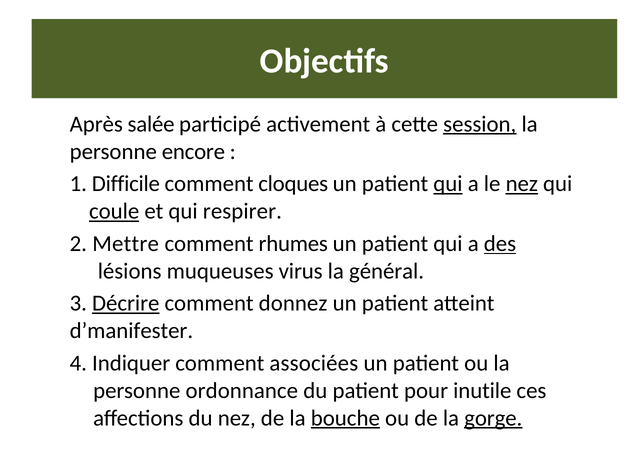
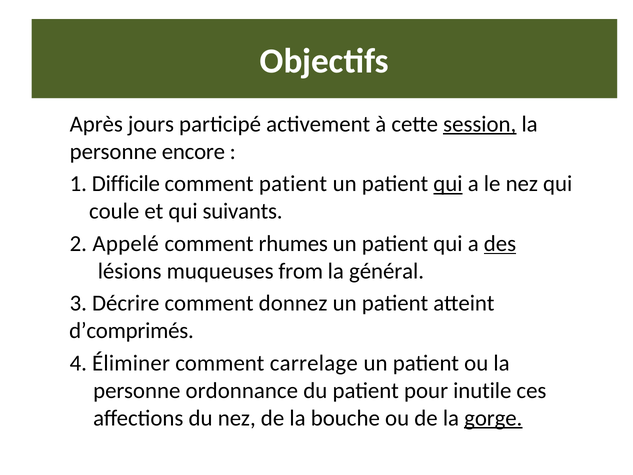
salée: salée -> jours
comment cloques: cloques -> patient
nez at (522, 184) underline: present -> none
coule underline: present -> none
respirer: respirer -> suivants
Mettre: Mettre -> Appelé
virus: virus -> from
Décrire underline: present -> none
d’manifester: d’manifester -> d’comprimés
Indiquer: Indiquer -> Éliminer
associées: associées -> carrelage
bouche underline: present -> none
